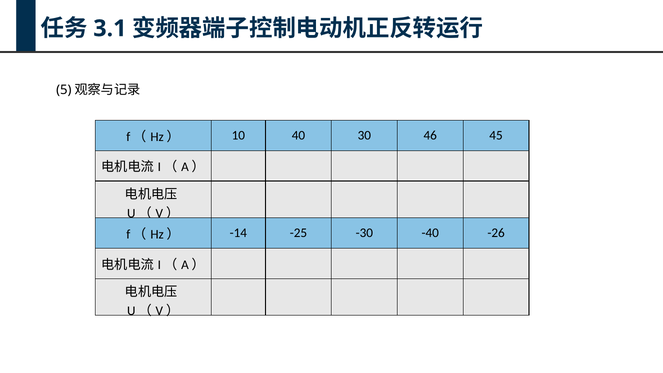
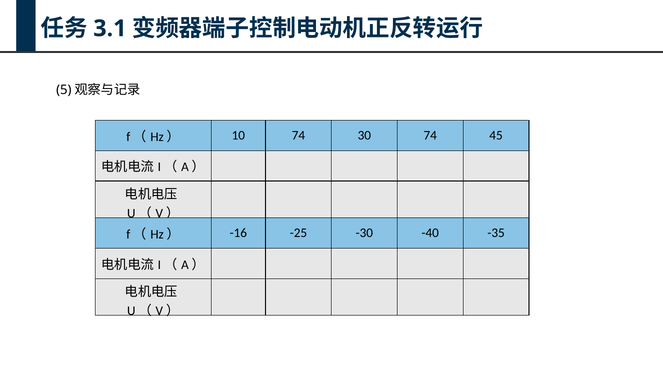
10 40: 40 -> 74
30 46: 46 -> 74
-14: -14 -> -16
-26: -26 -> -35
